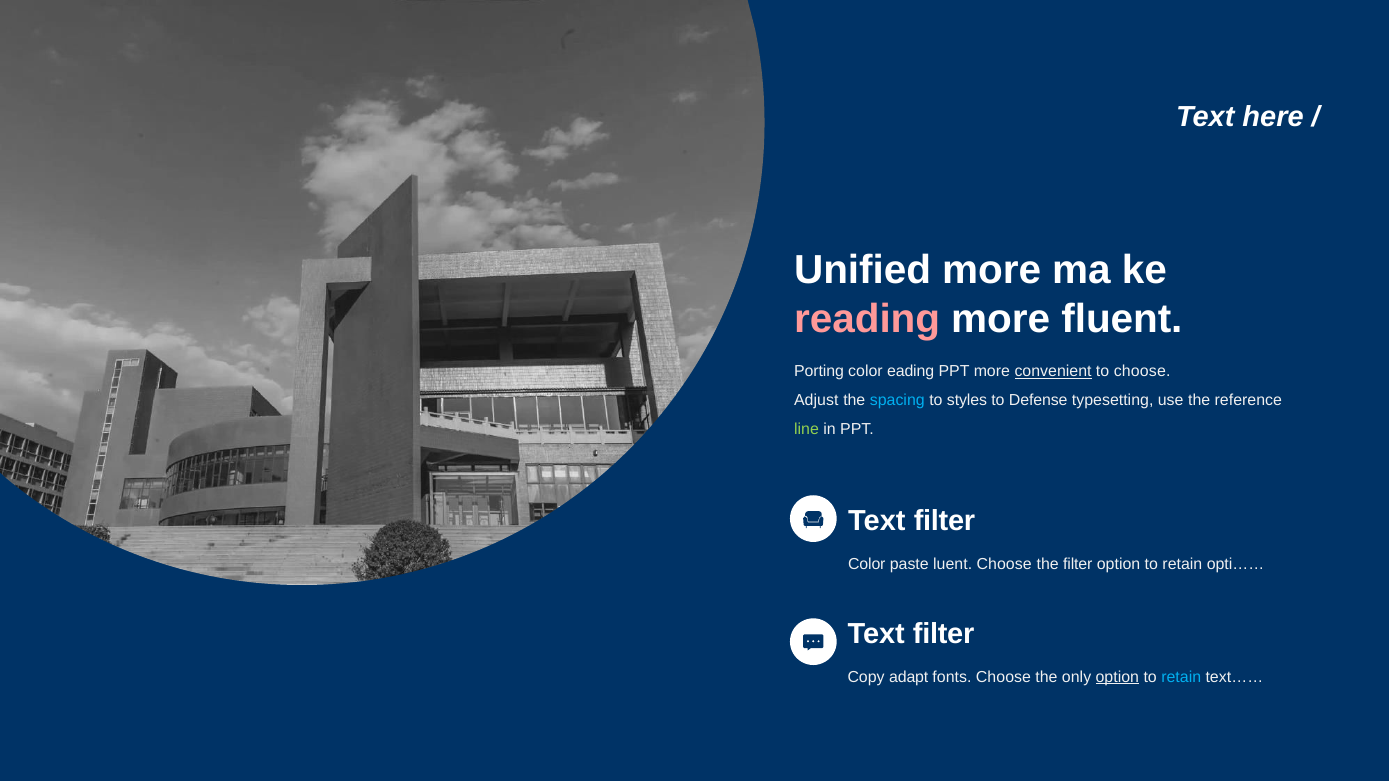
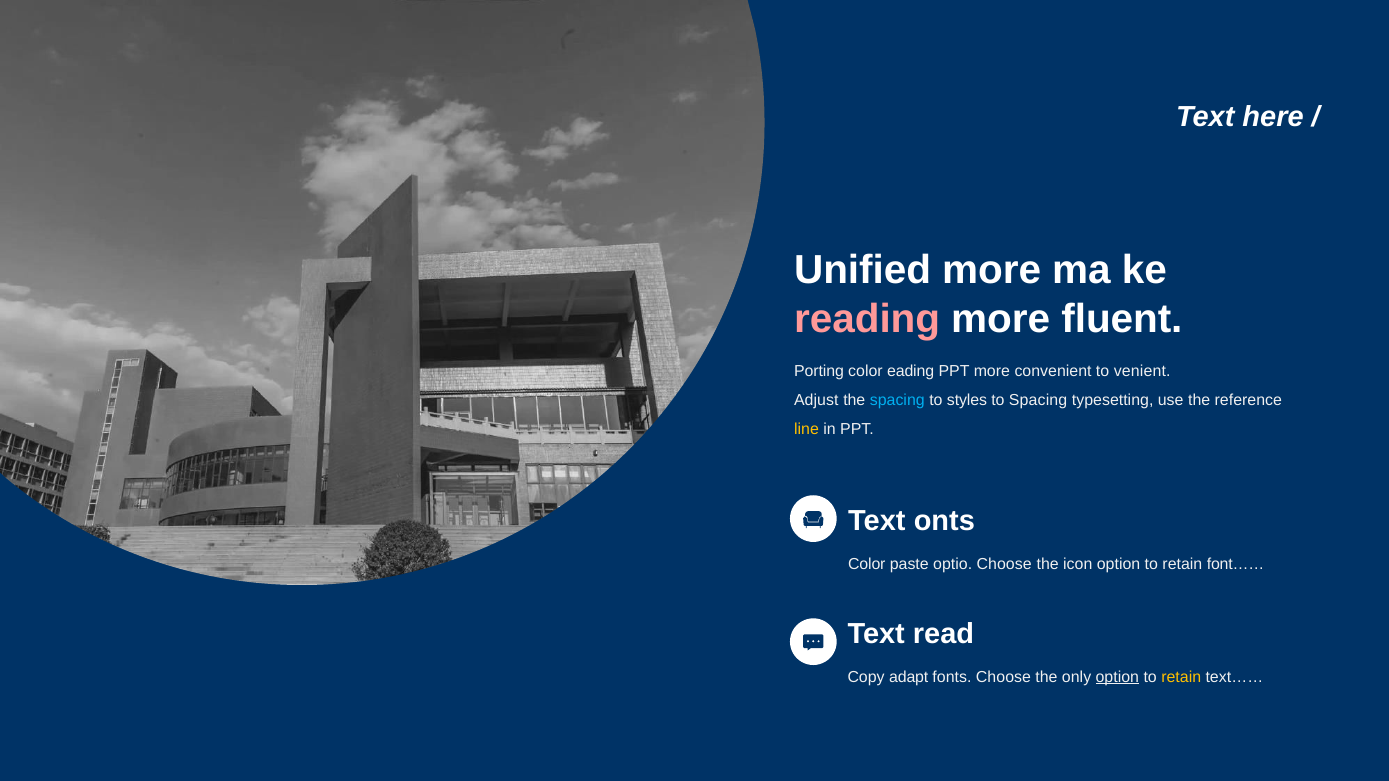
convenient underline: present -> none
to choose: choose -> venient
to Defense: Defense -> Spacing
line colour: light green -> yellow
filter at (945, 521): filter -> onts
luent: luent -> optio
the filter: filter -> icon
opti……: opti…… -> font……
filter at (944, 634): filter -> read
retain at (1181, 677) colour: light blue -> yellow
